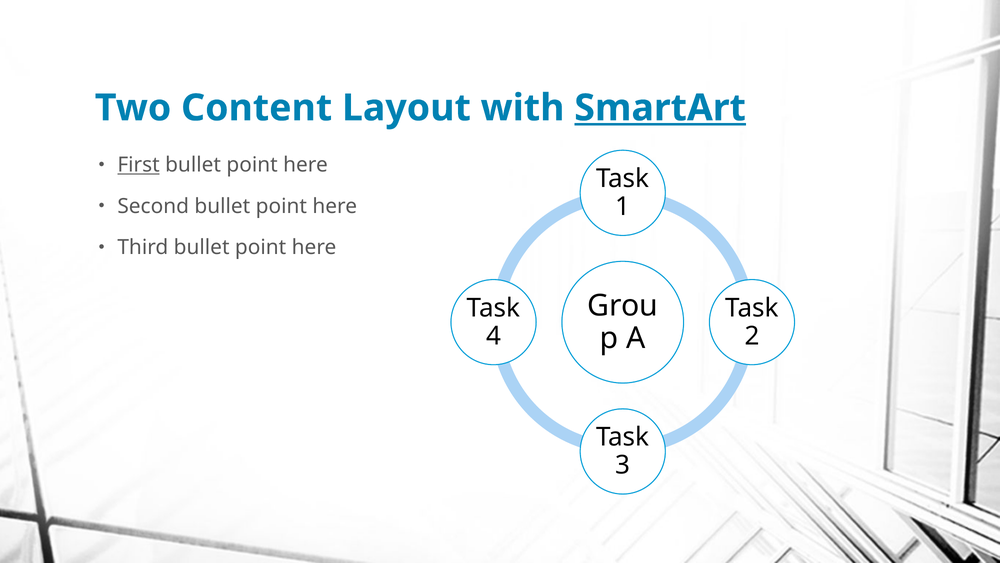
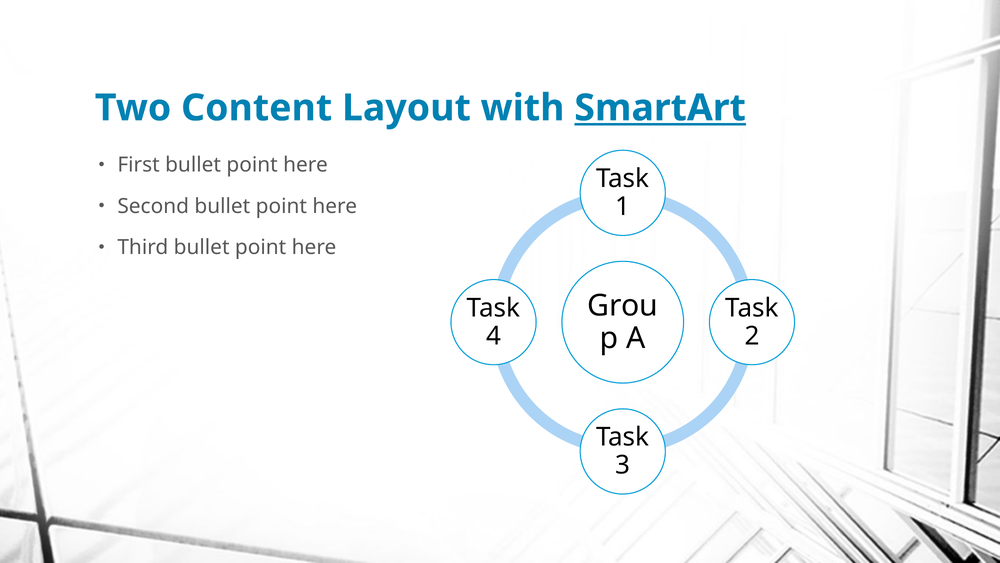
First underline: present -> none
